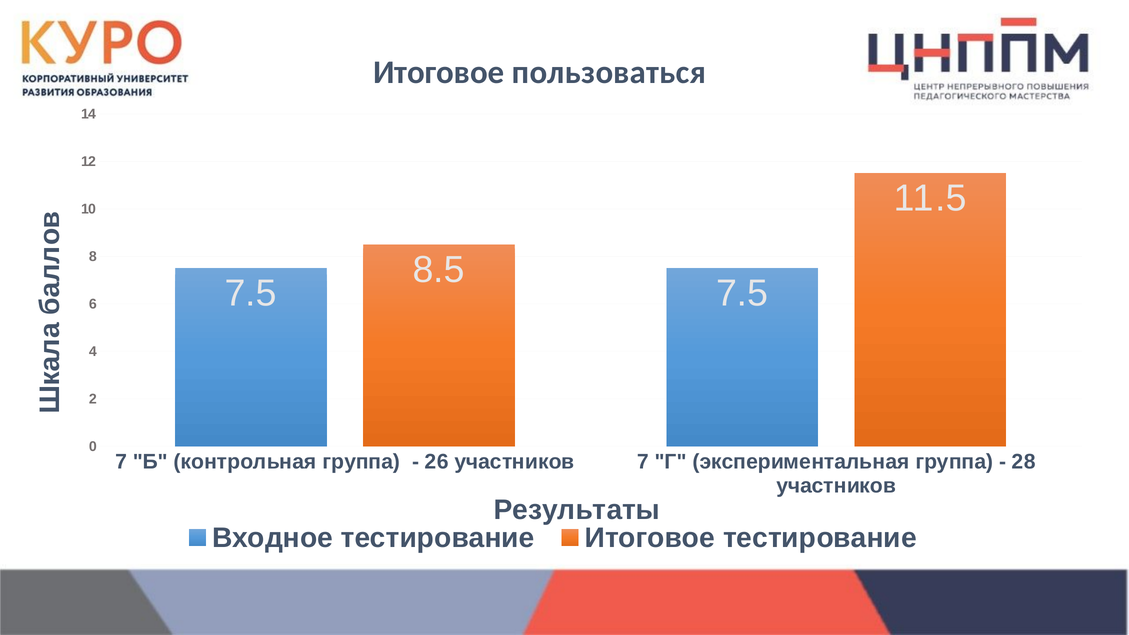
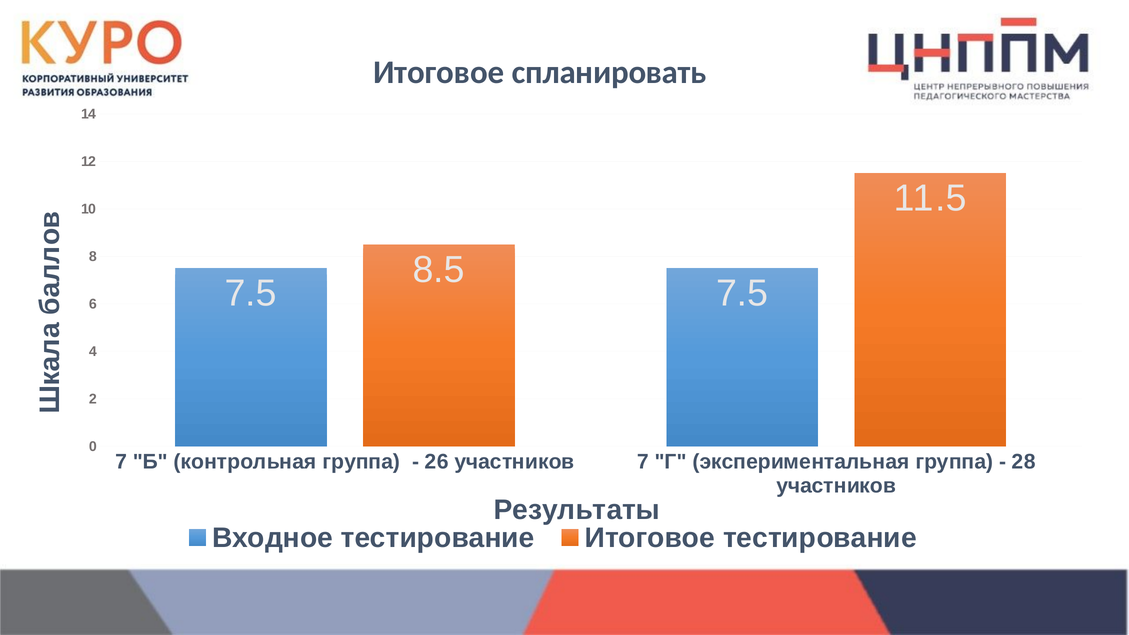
пользоваться: пользоваться -> спланировать
